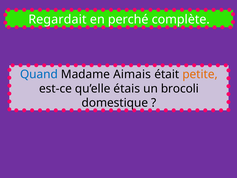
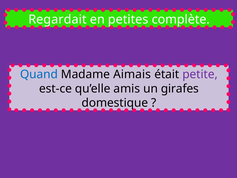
perché: perché -> petites
petite colour: orange -> purple
étais: étais -> amis
brocoli: brocoli -> girafes
